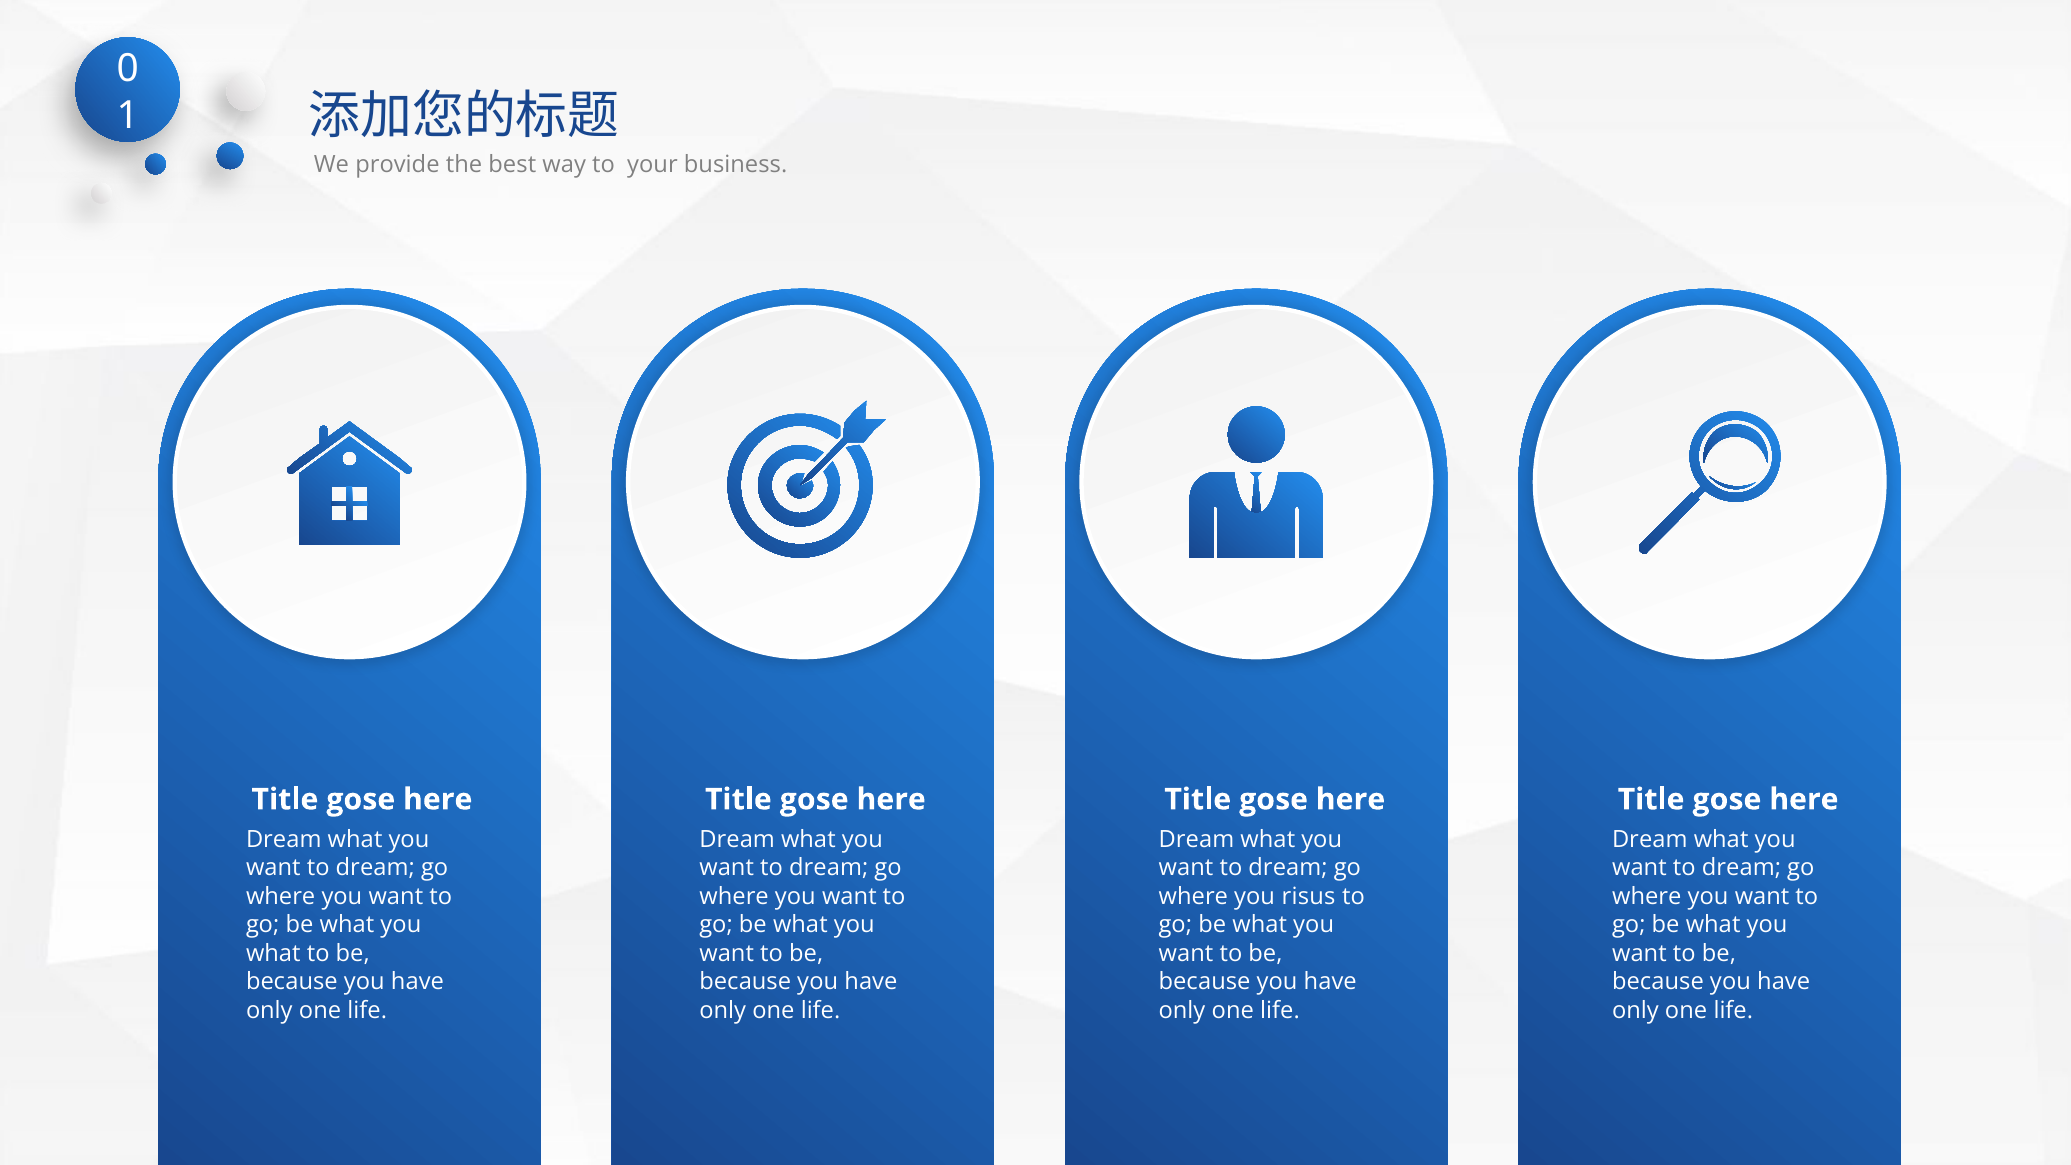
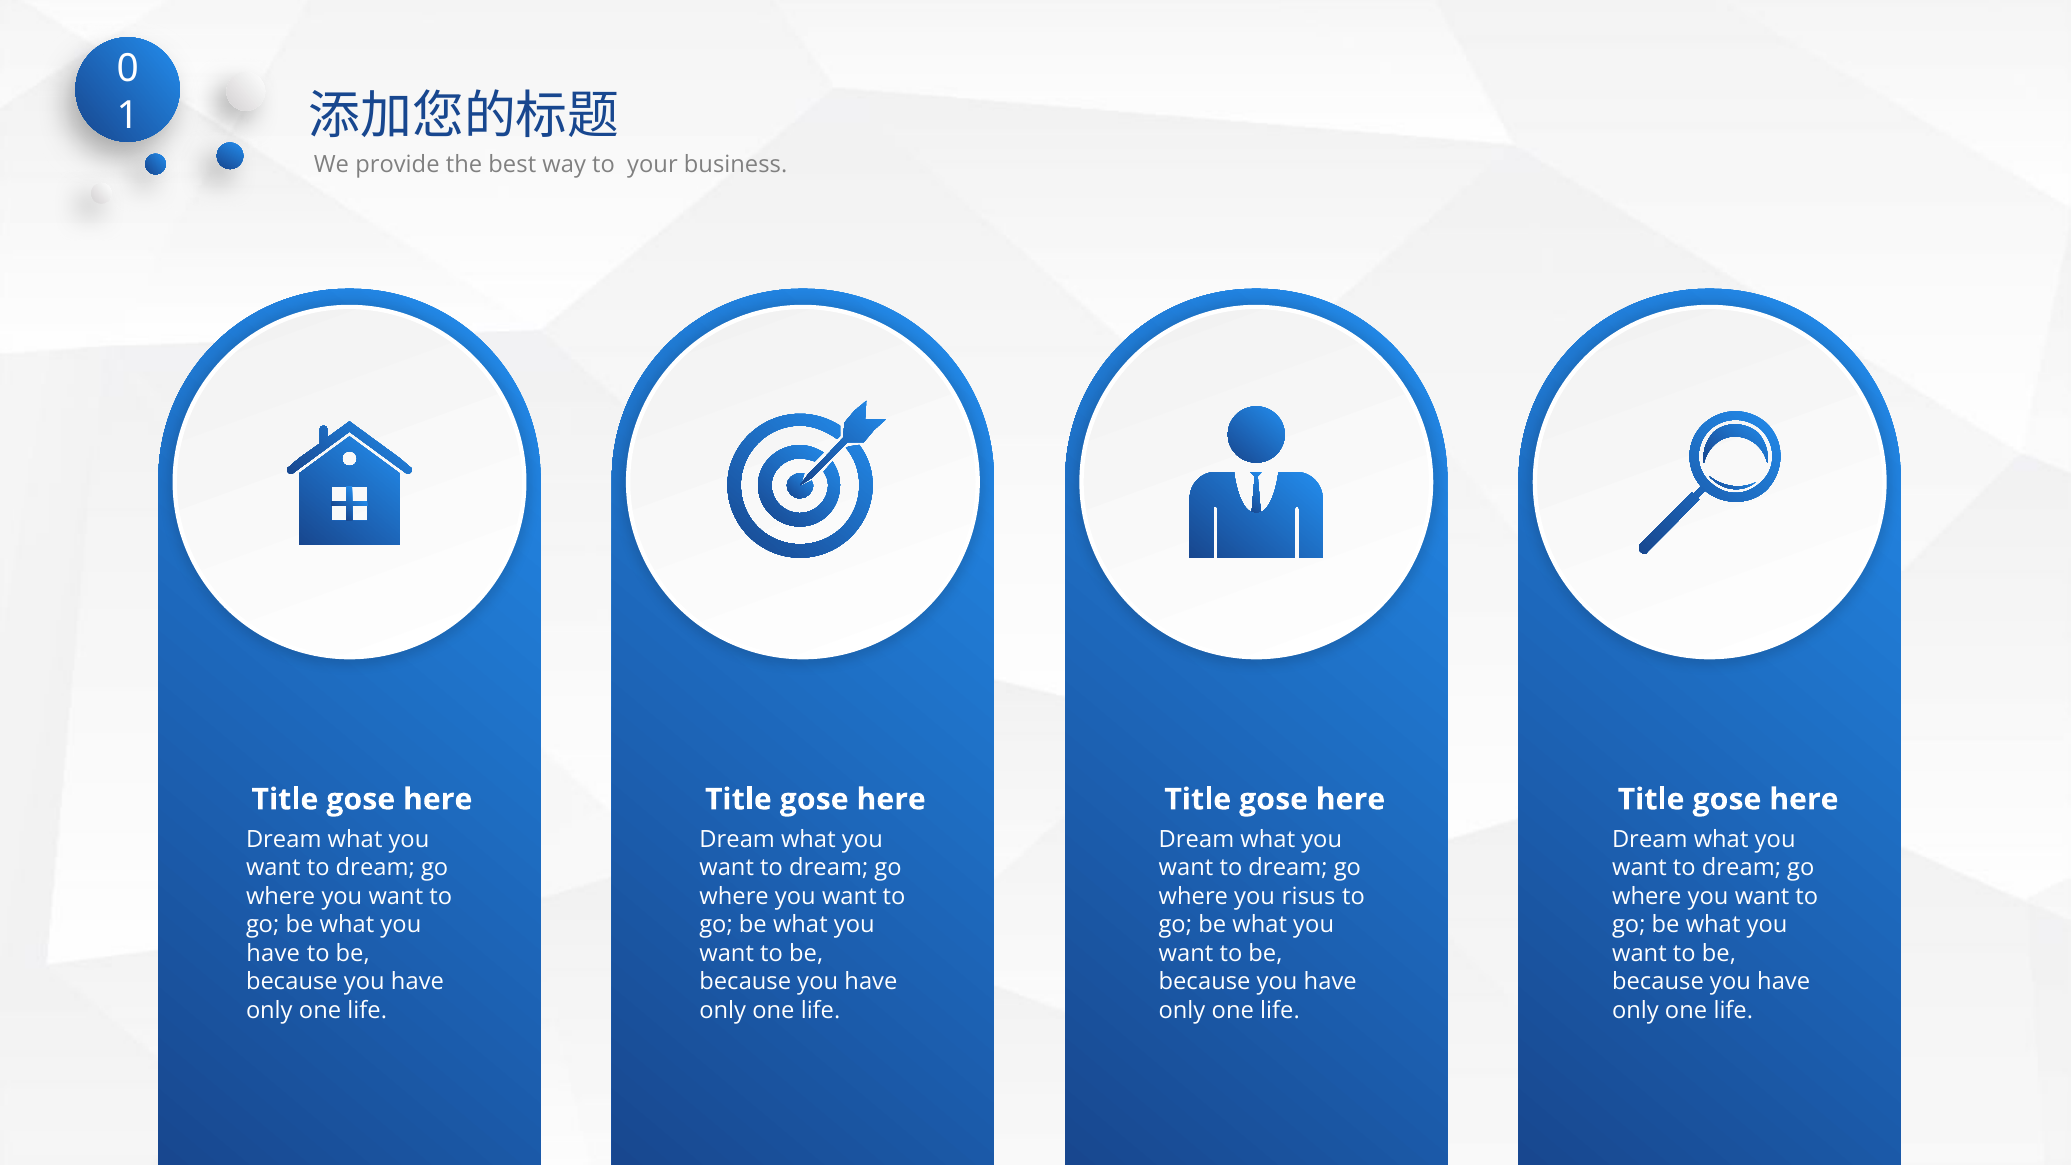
what at (273, 953): what -> have
